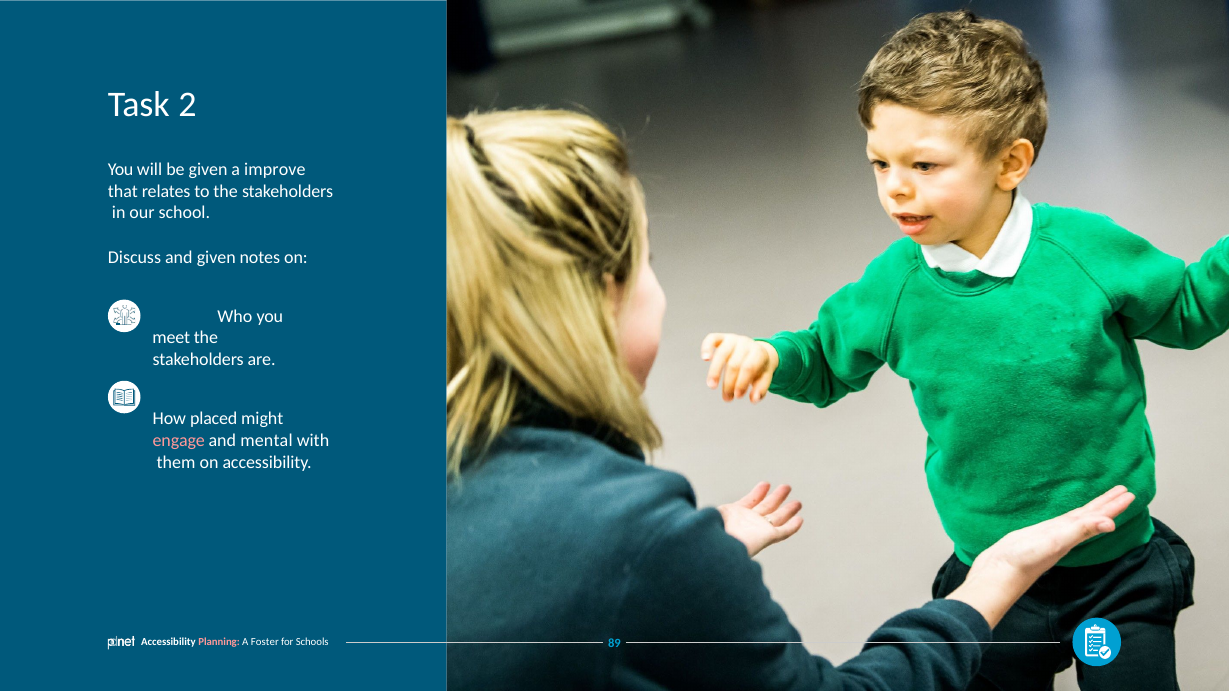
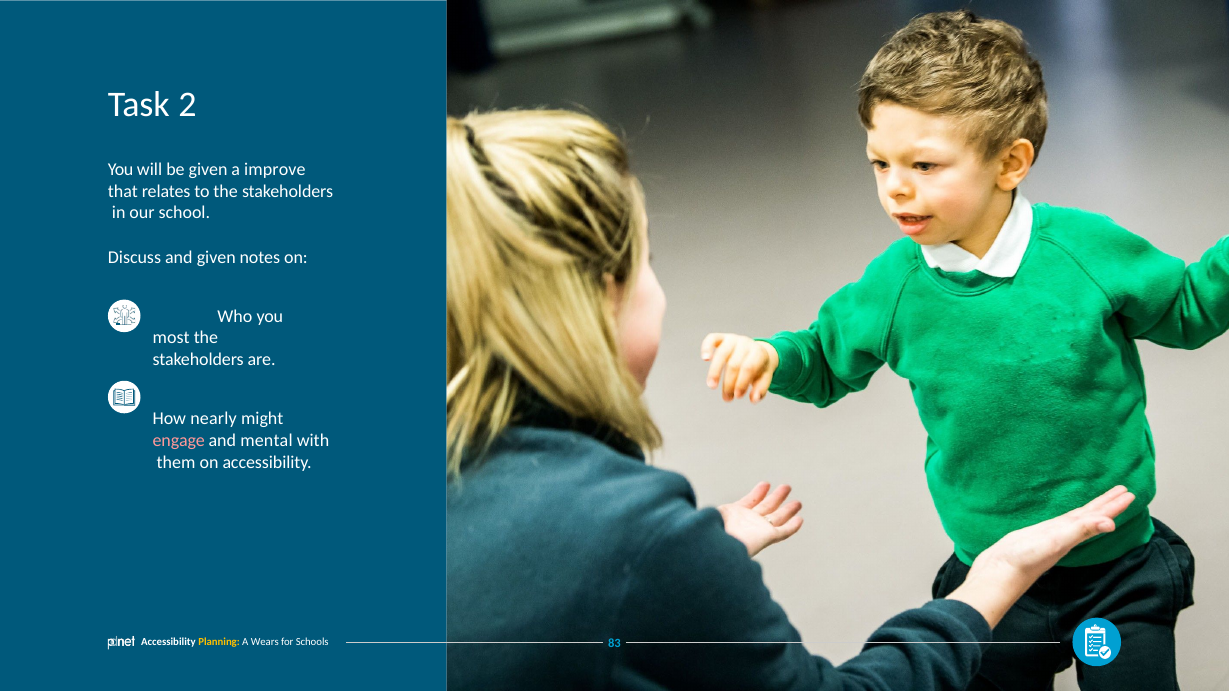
meet: meet -> most
placed: placed -> nearly
Planning colour: pink -> yellow
Foster: Foster -> Wears
89: 89 -> 83
